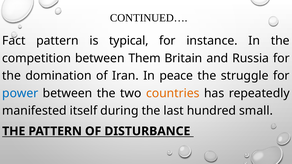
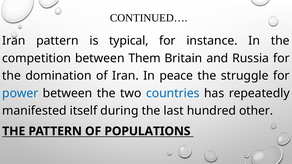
Fact at (14, 41): Fact -> Iran
countries colour: orange -> blue
small: small -> other
DISTURBANCE: DISTURBANCE -> POPULATIONS
